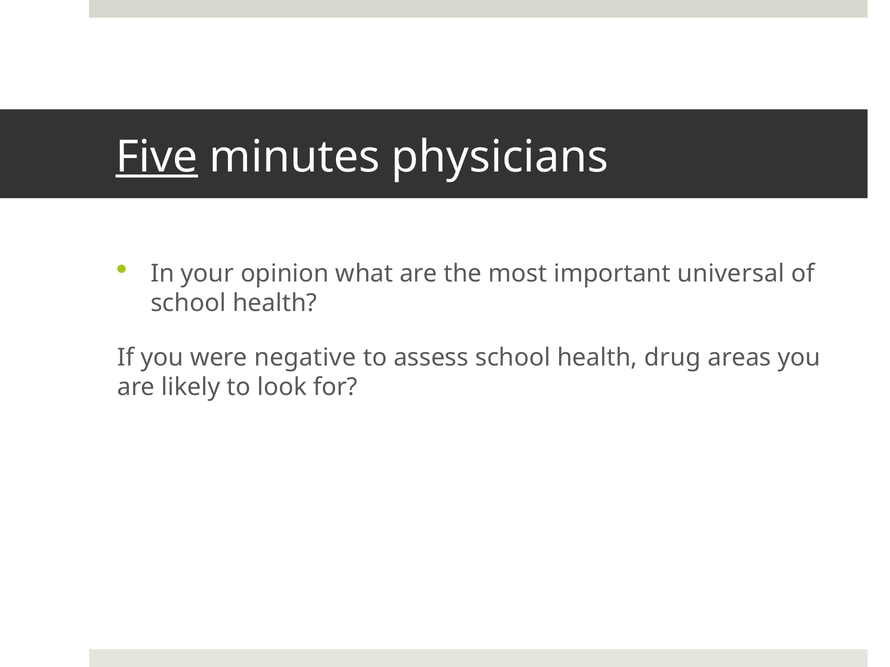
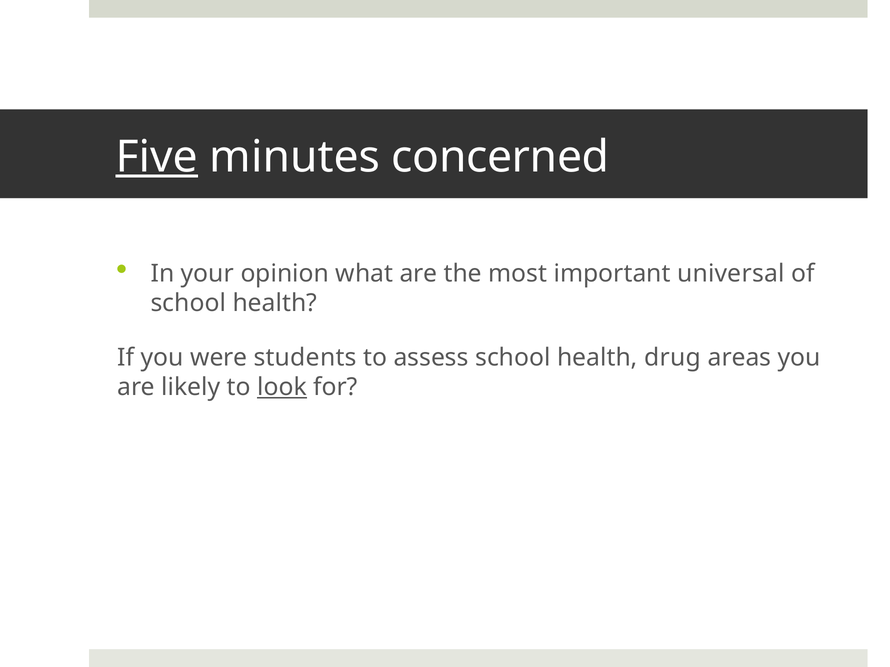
physicians: physicians -> concerned
negative: negative -> students
look underline: none -> present
